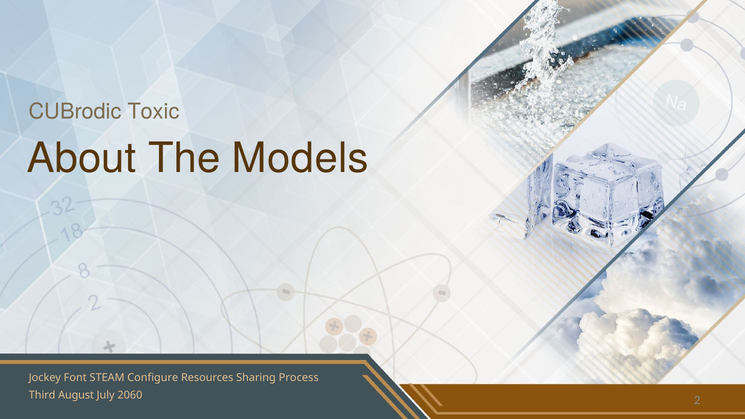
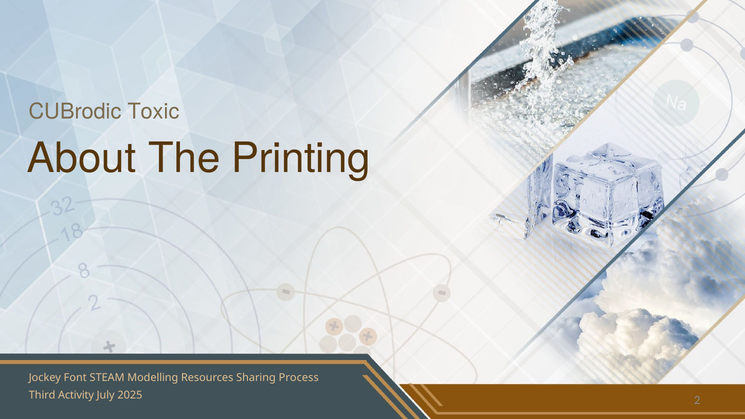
Models: Models -> Printing
Configure: Configure -> Modelling
August: August -> Activity
2060: 2060 -> 2025
